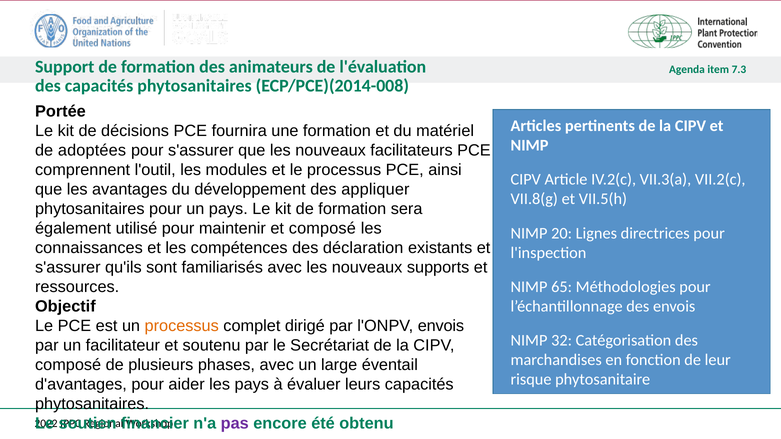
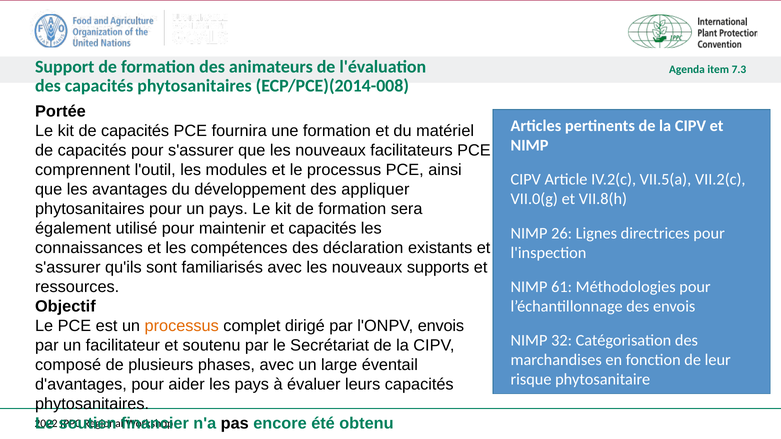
kit de décisions: décisions -> capacités
adoptées at (92, 150): adoptées -> capacités
VII.3(a: VII.3(a -> VII.5(a
VII.8(g: VII.8(g -> VII.0(g
VII.5(h: VII.5(h -> VII.8(h
et composé: composé -> capacités
20: 20 -> 26
65: 65 -> 61
pas colour: purple -> black
